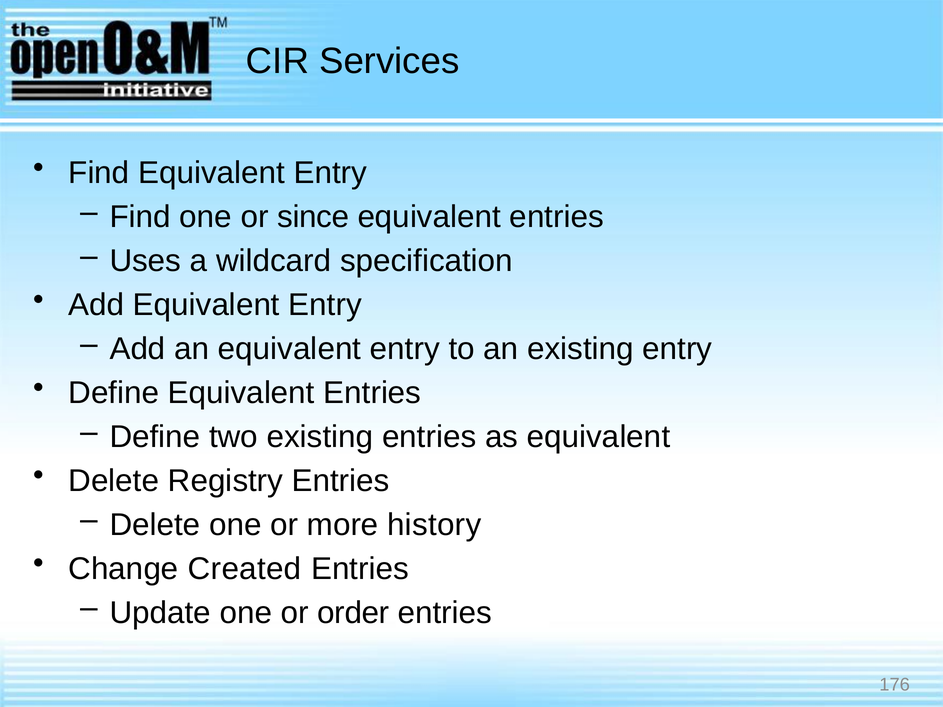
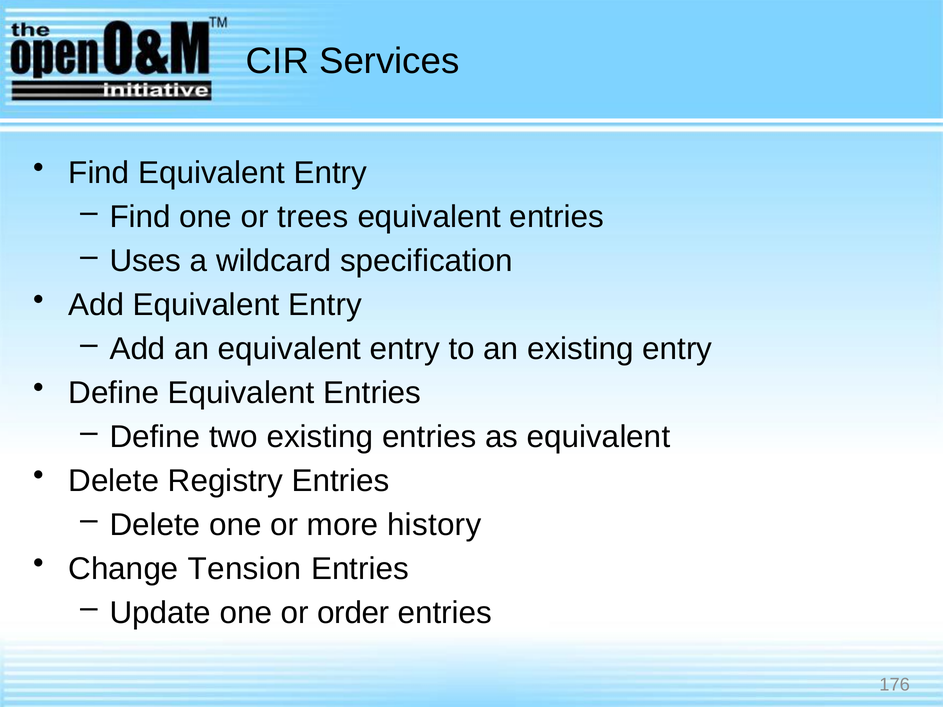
since: since -> trees
Created: Created -> Tension
